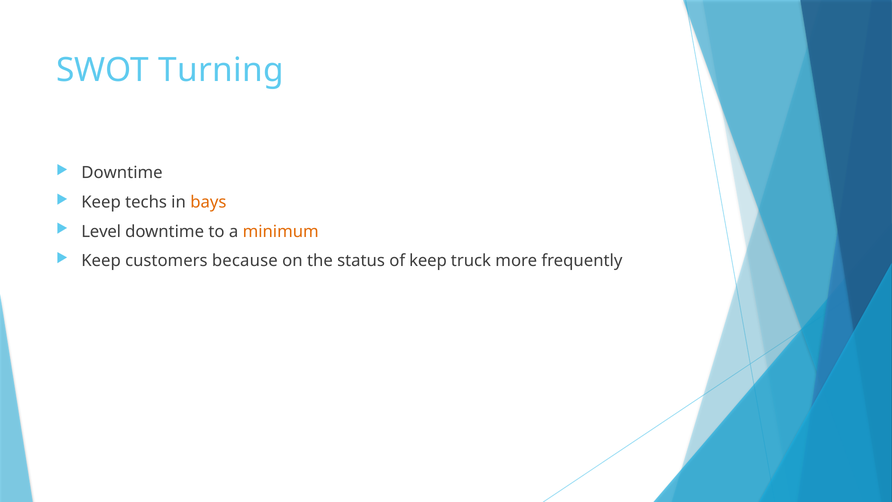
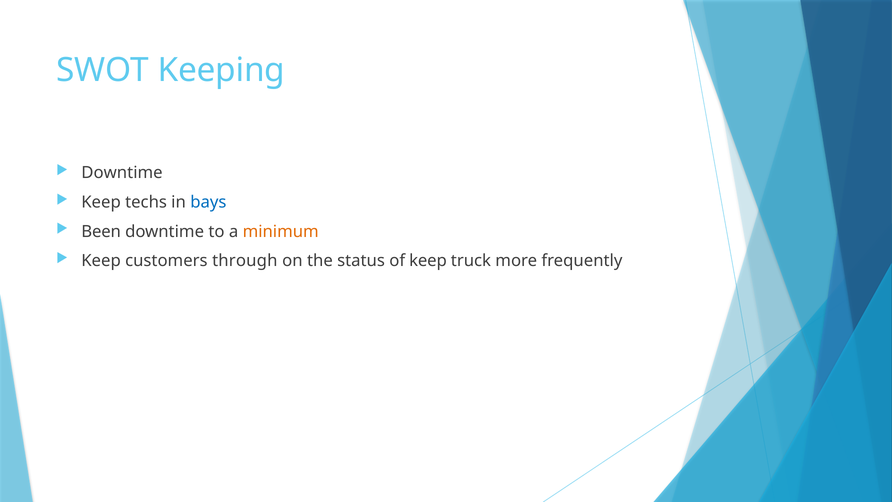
Turning: Turning -> Keeping
bays colour: orange -> blue
Level: Level -> Been
because: because -> through
